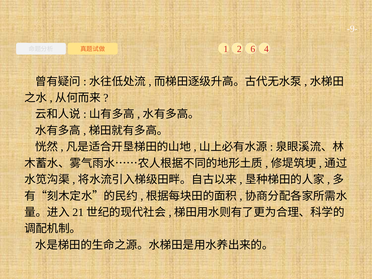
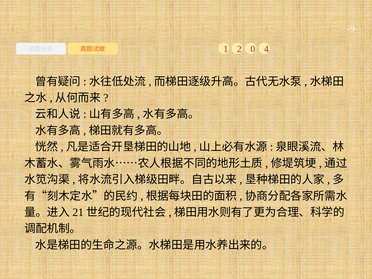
6: 6 -> 0
